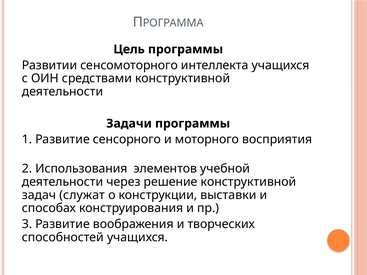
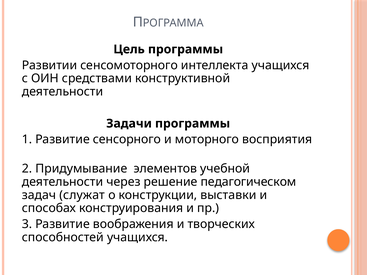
Использования: Использования -> Придумывание
решение конструктивной: конструктивной -> педагогическом
